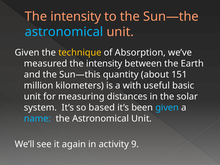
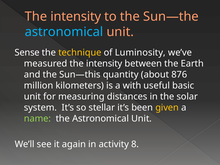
Given at (27, 53): Given -> Sense
Absorption: Absorption -> Luminosity
151: 151 -> 876
based: based -> stellar
given at (167, 108) colour: light blue -> yellow
name colour: light blue -> light green
9: 9 -> 8
